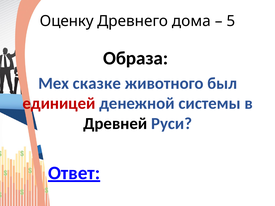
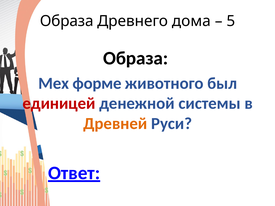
Оценку at (67, 21): Оценку -> Образа
сказке: сказке -> форме
Древней colour: black -> orange
